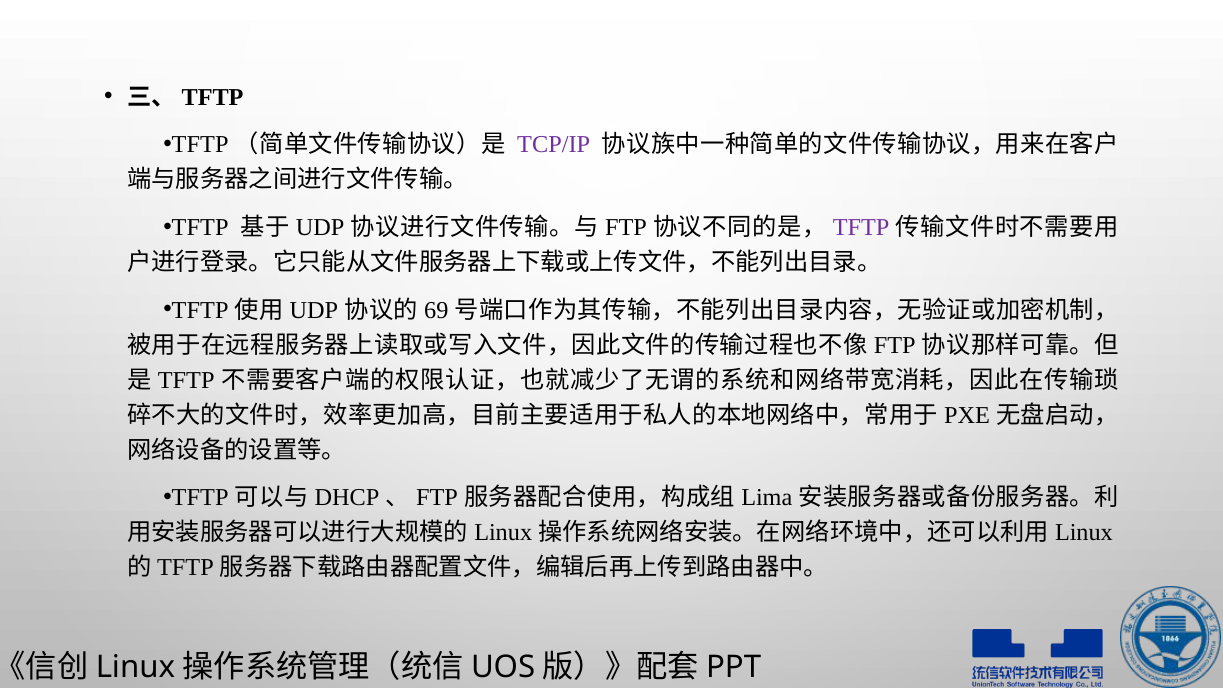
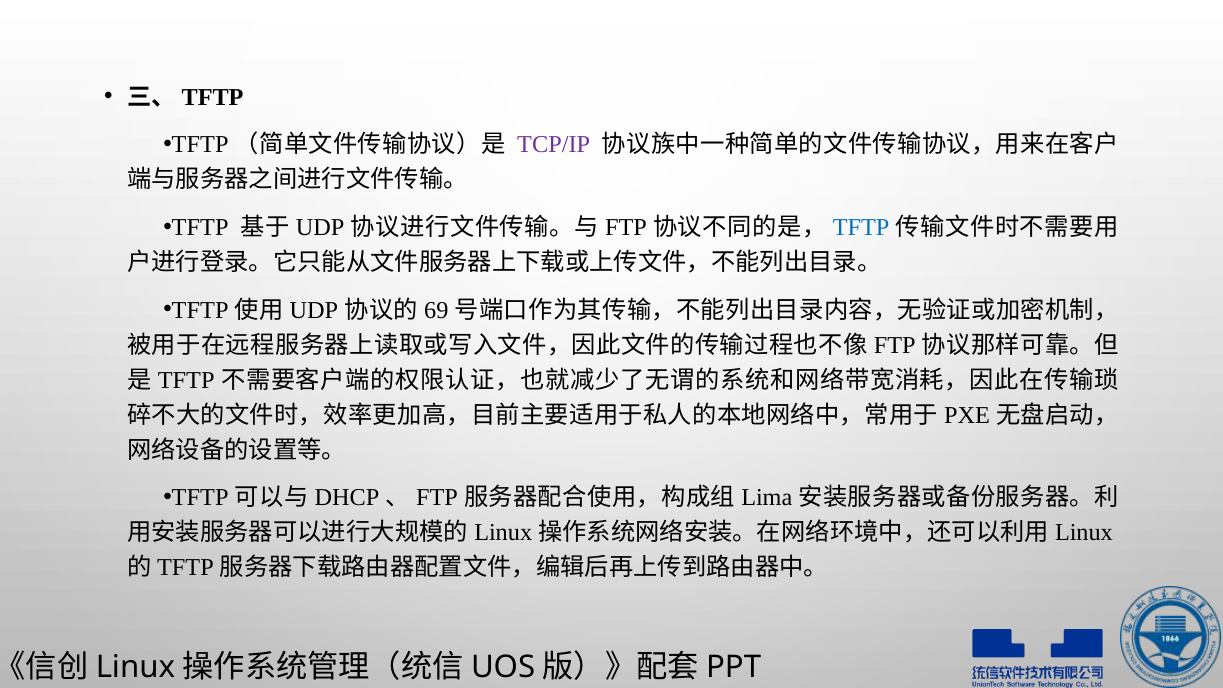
TFTP at (861, 228) colour: purple -> blue
